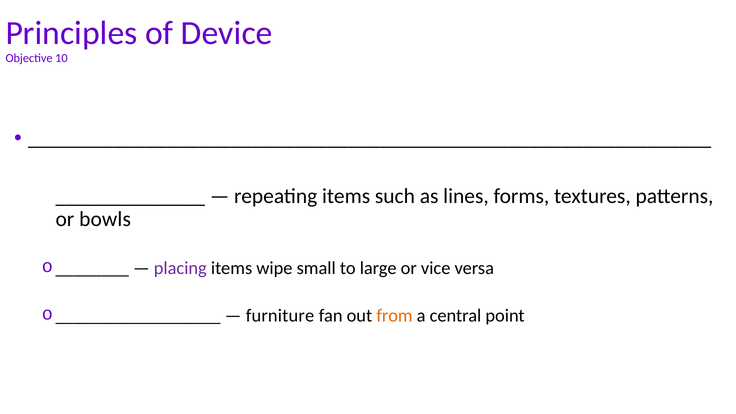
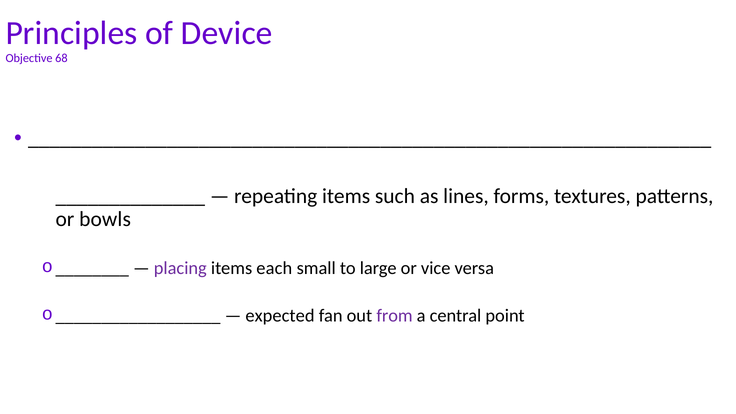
10: 10 -> 68
wipe: wipe -> each
furniture: furniture -> expected
from colour: orange -> purple
